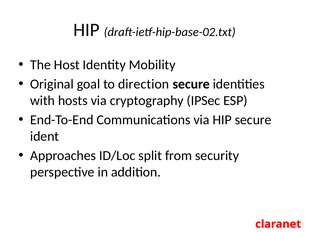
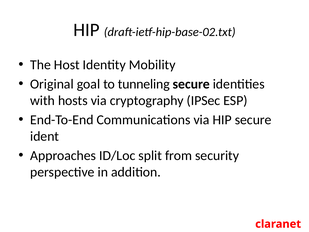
direction: direction -> tunneling
